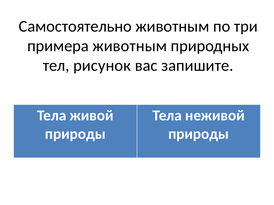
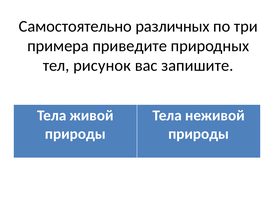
Самостоятельно животным: животным -> различных
примера животным: животным -> приведите
